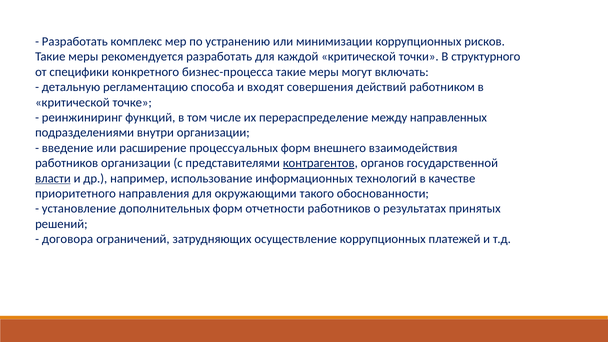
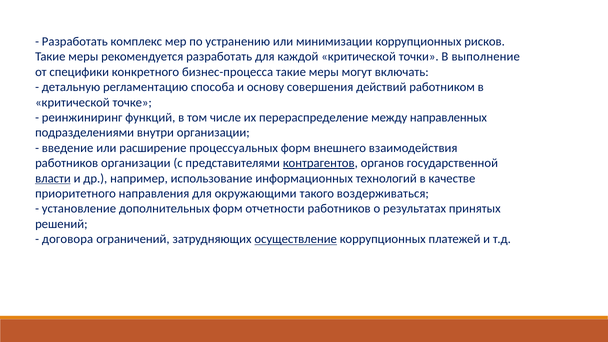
структурного: структурного -> выполнение
входят: входят -> основу
обоснованности: обоснованности -> воздерживаться
осуществление underline: none -> present
